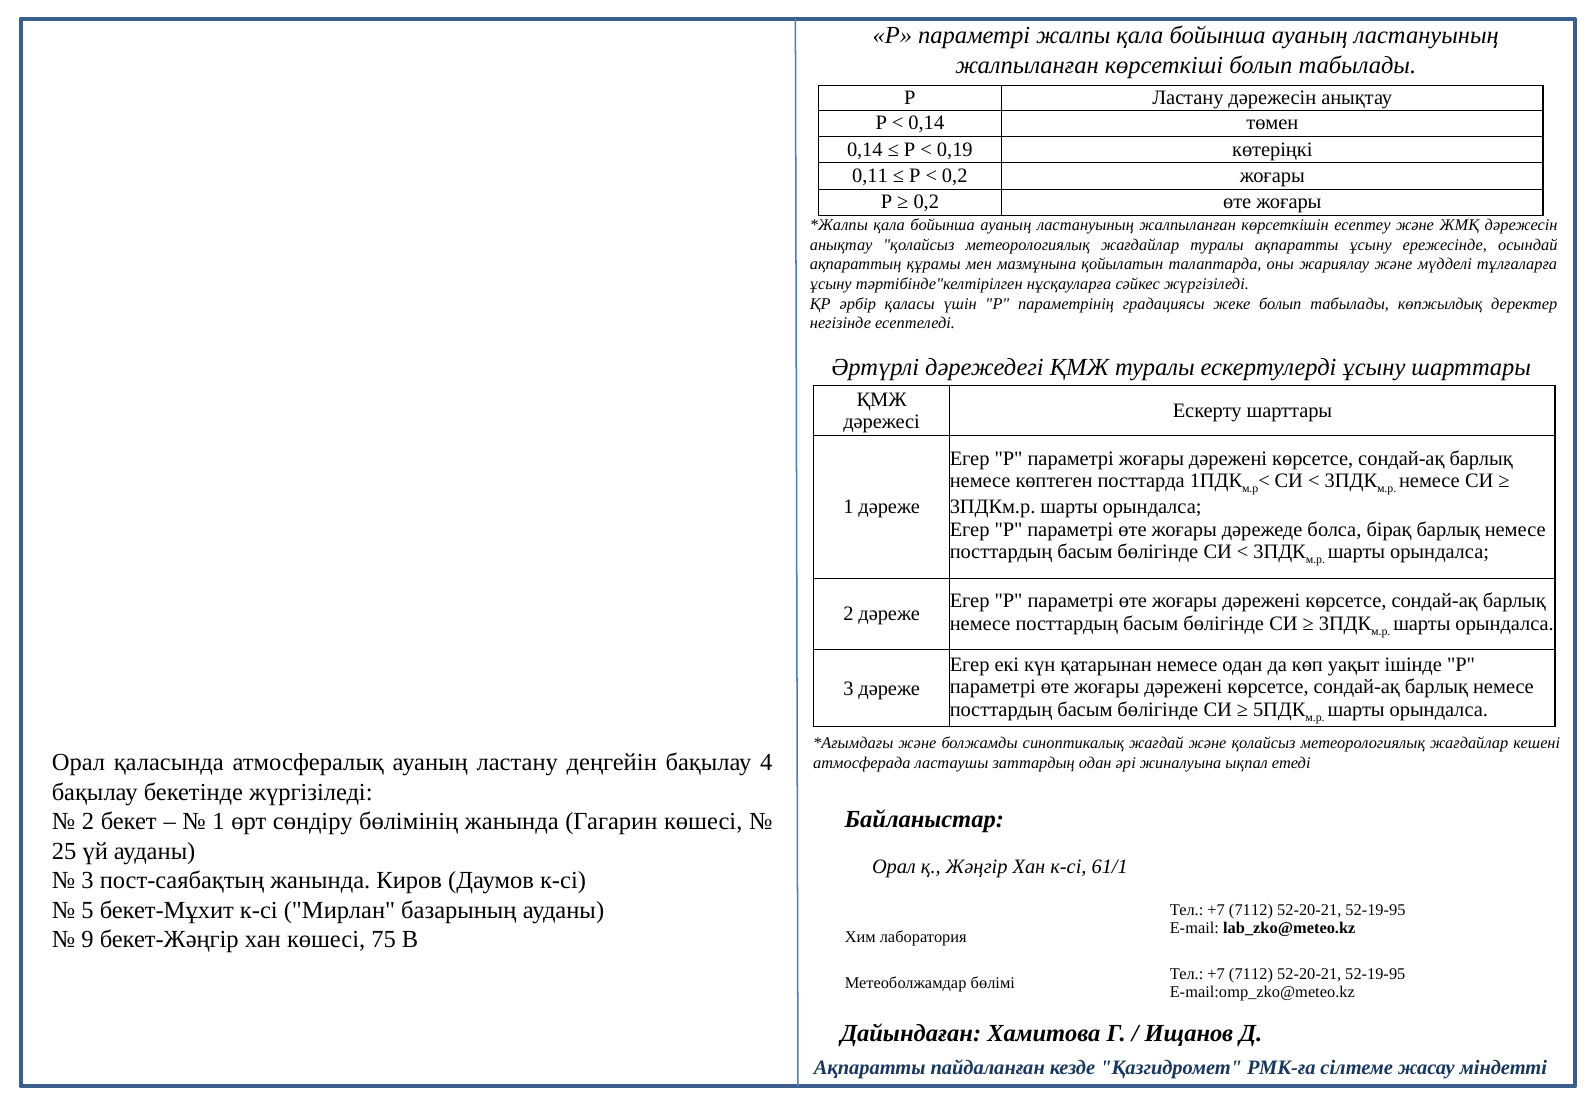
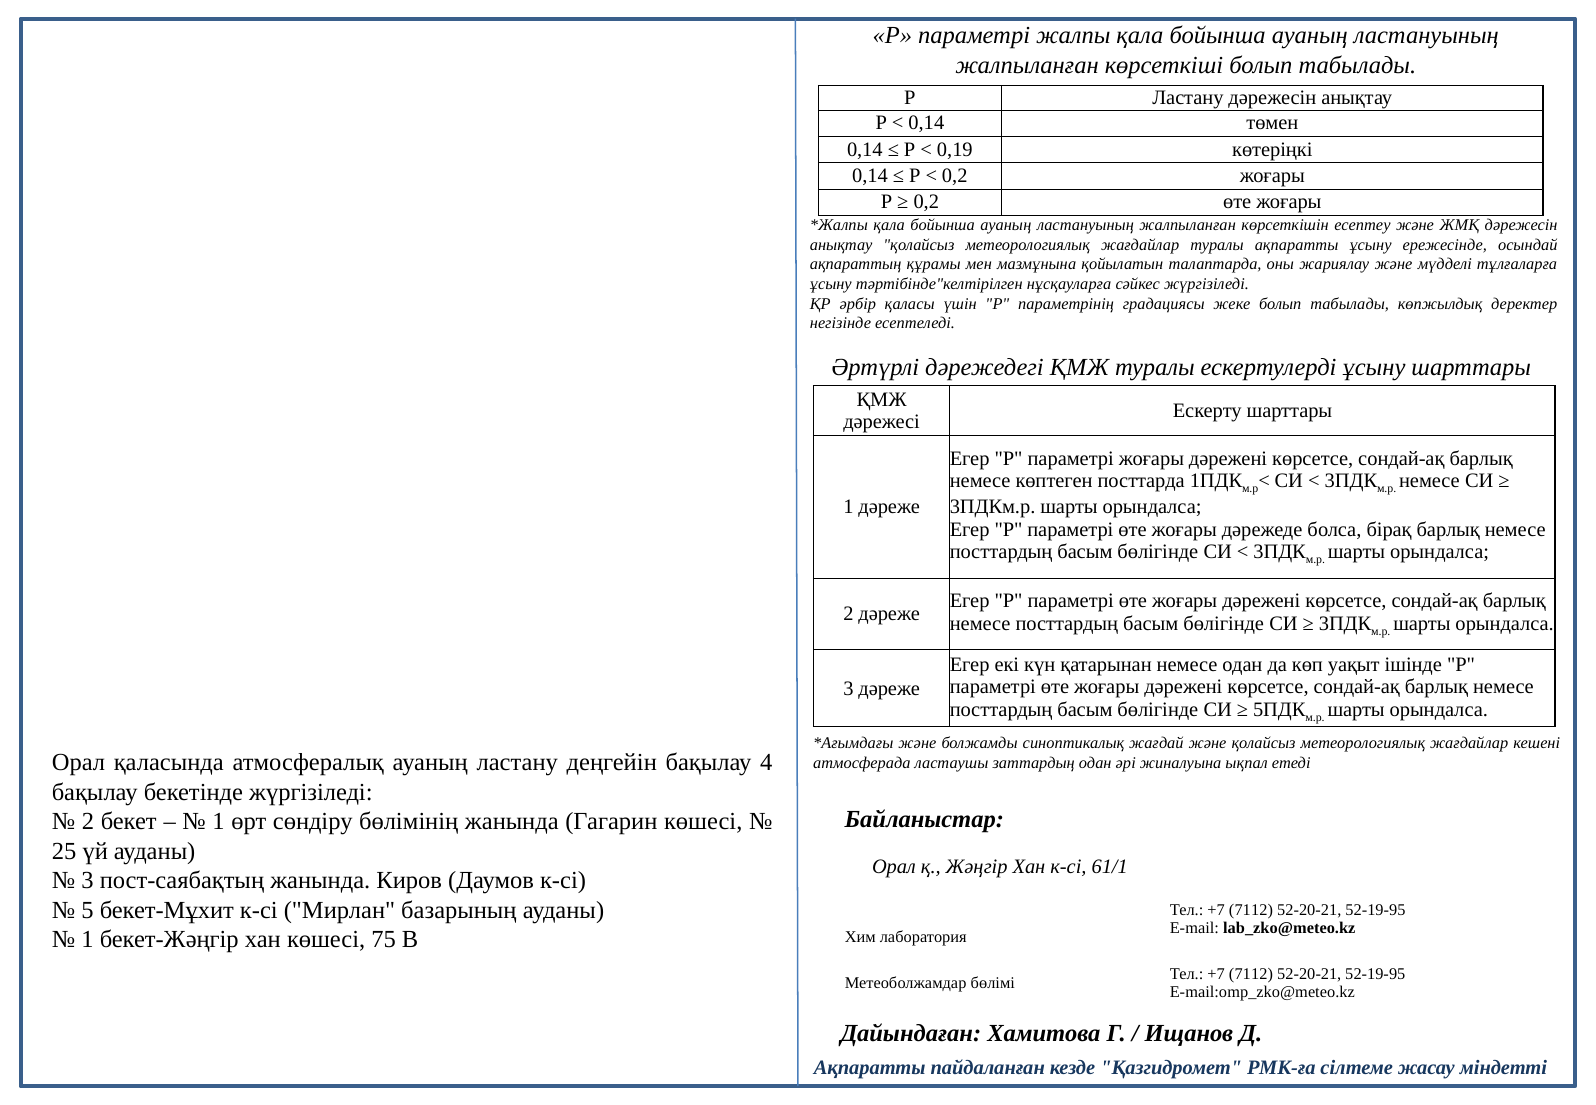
0,11 at (870, 176): 0,11 -> 0,14
9 at (88, 940): 9 -> 1
